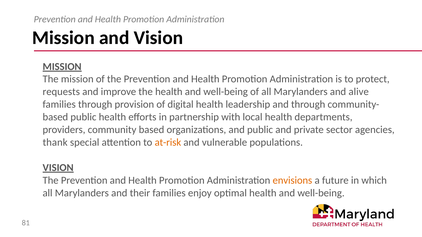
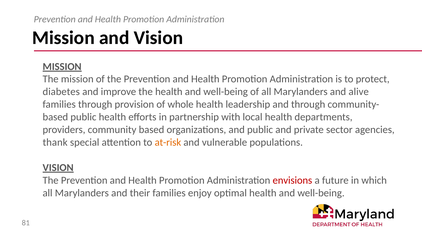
requests: requests -> diabetes
digital: digital -> whole
envisions colour: orange -> red
